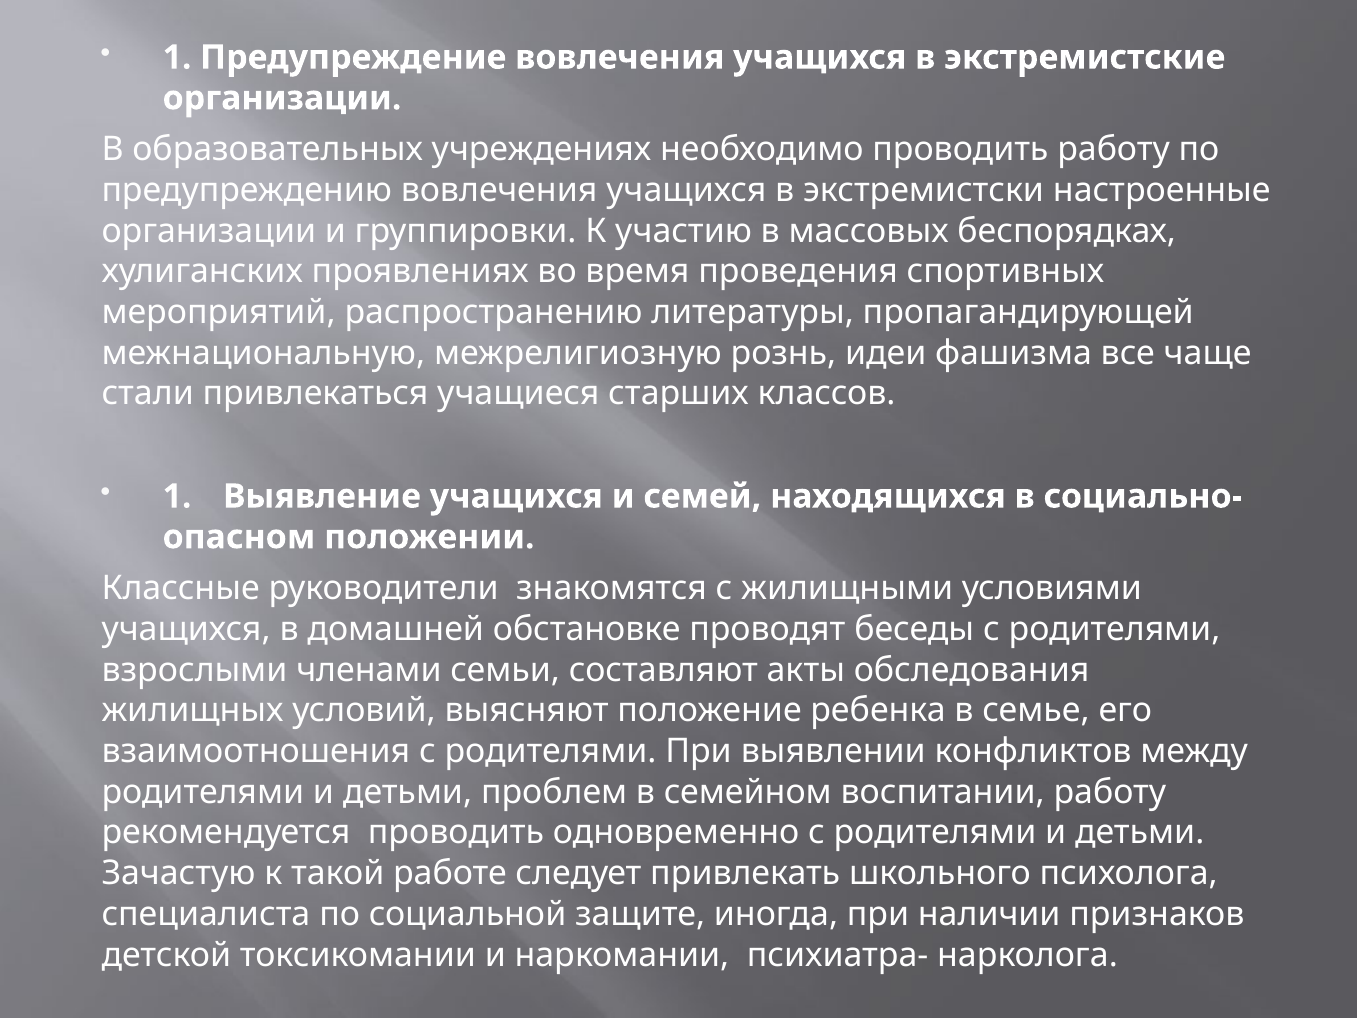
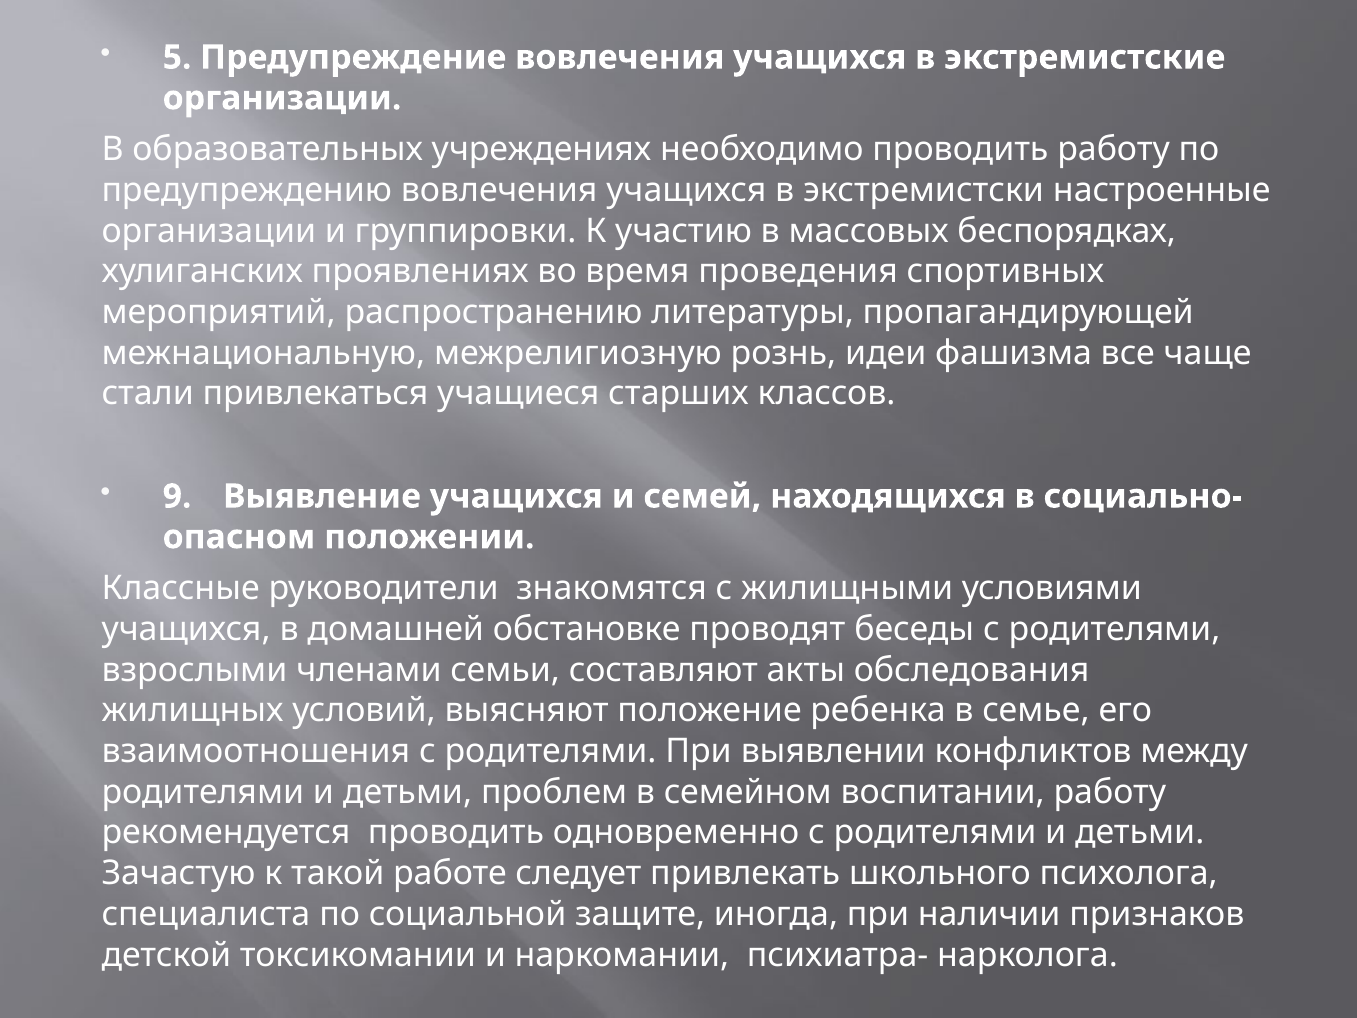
1 at (177, 57): 1 -> 5
1 at (177, 496): 1 -> 9
